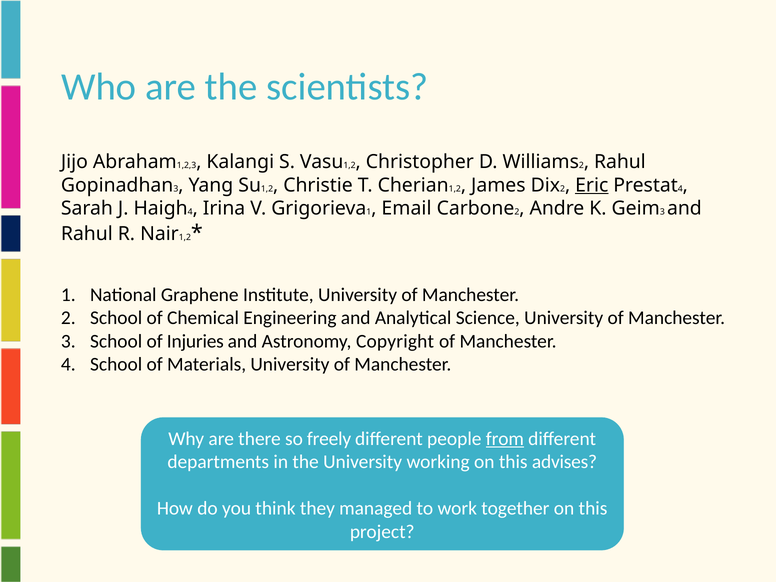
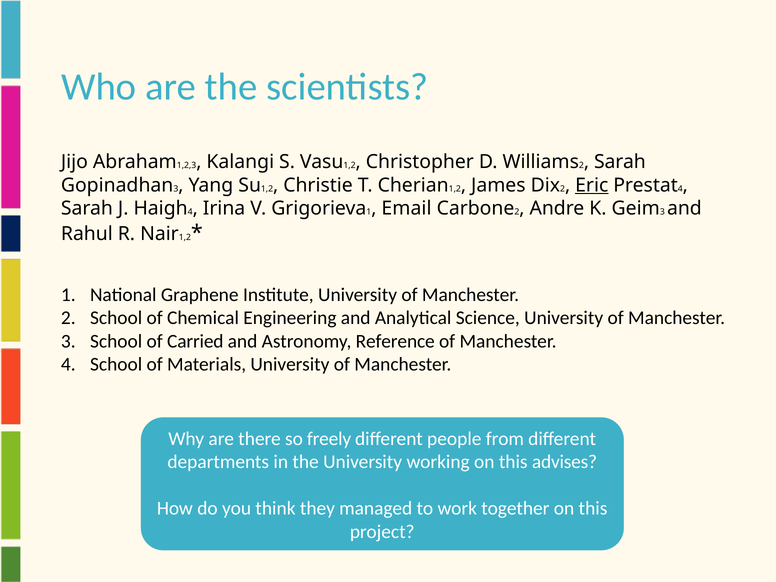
Rahul at (620, 162): Rahul -> Sarah
Injuries: Injuries -> Carried
Copyright: Copyright -> Reference
from underline: present -> none
